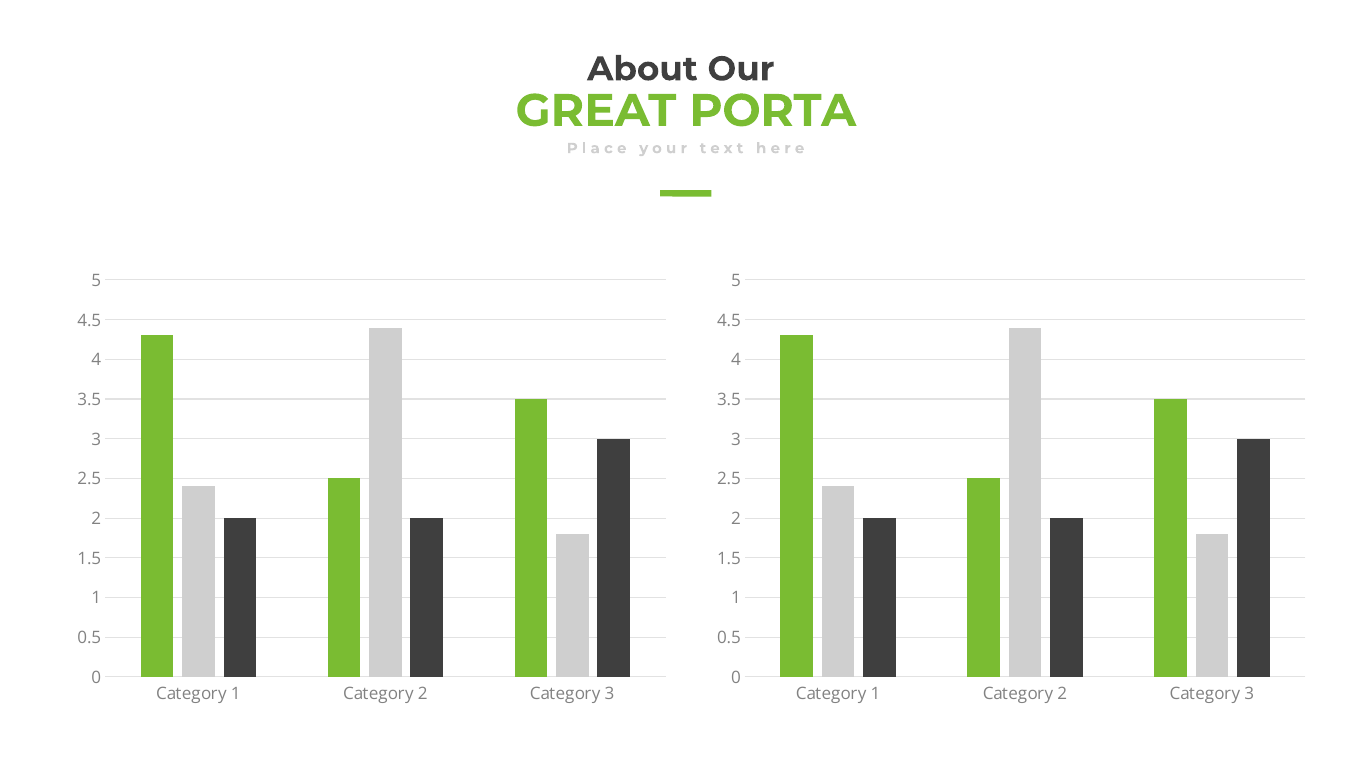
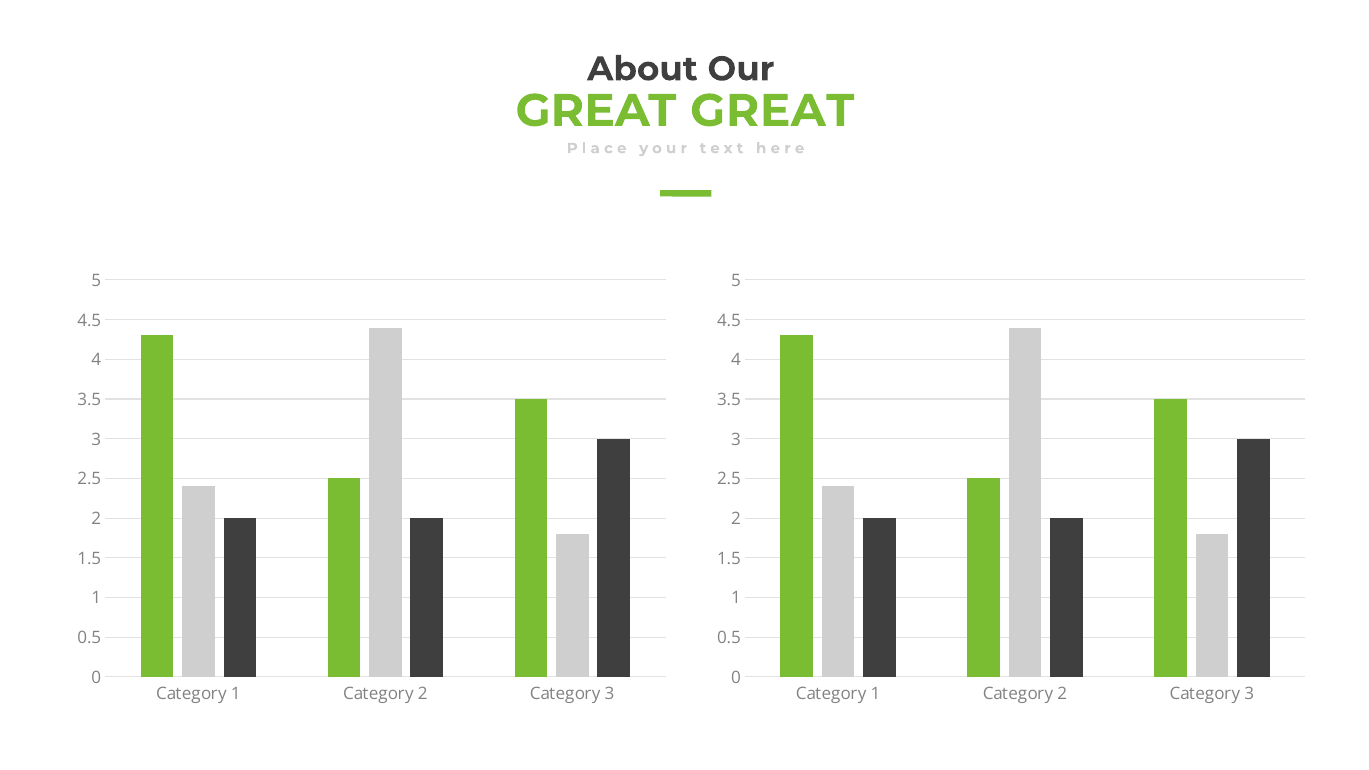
GREAT PORTA: PORTA -> GREAT
